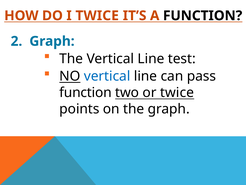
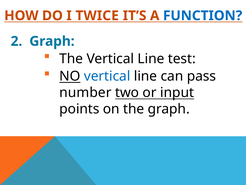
FUNCTION at (203, 16) colour: black -> blue
function at (86, 92): function -> number
or twice: twice -> input
